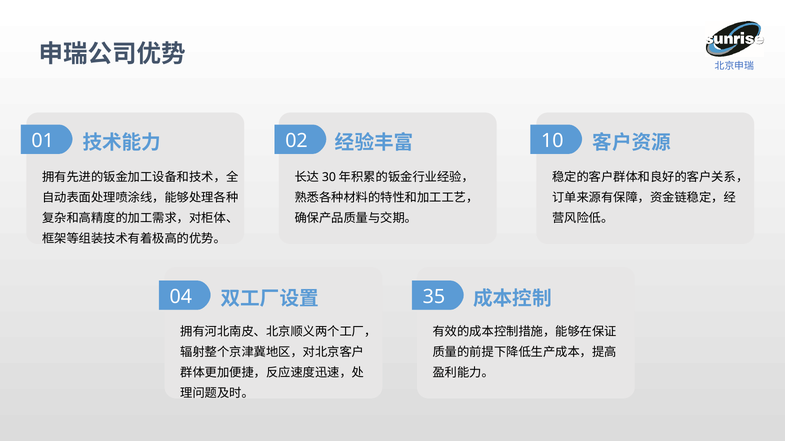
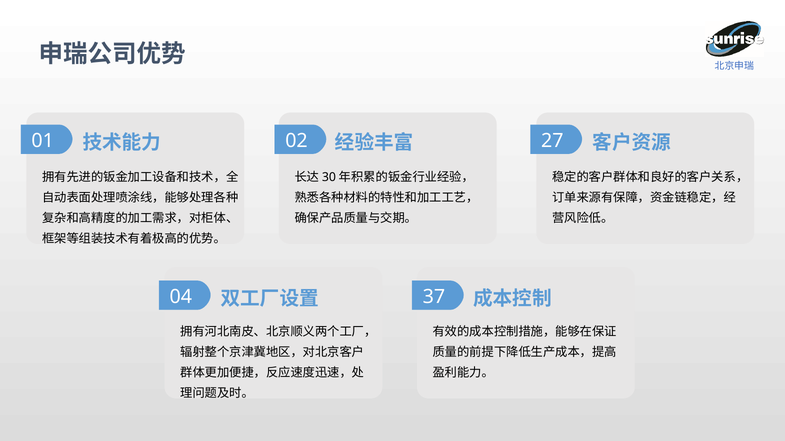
10: 10 -> 27
35: 35 -> 37
